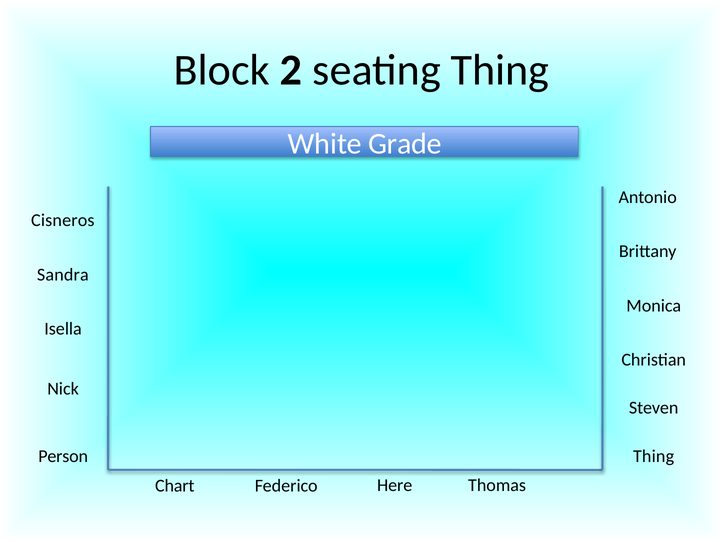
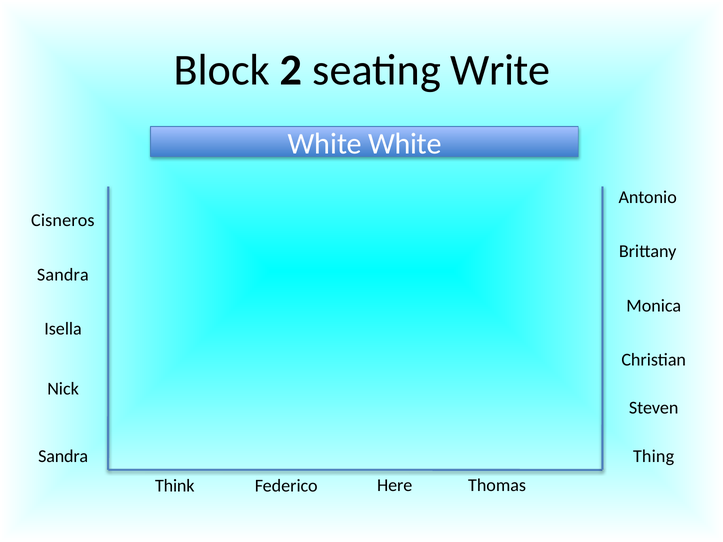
seating Thing: Thing -> Write
White Grade: Grade -> White
Person at (63, 456): Person -> Sandra
Chart: Chart -> Think
